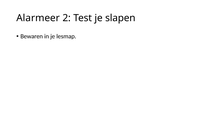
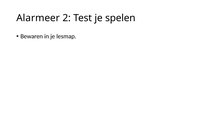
slapen: slapen -> spelen
